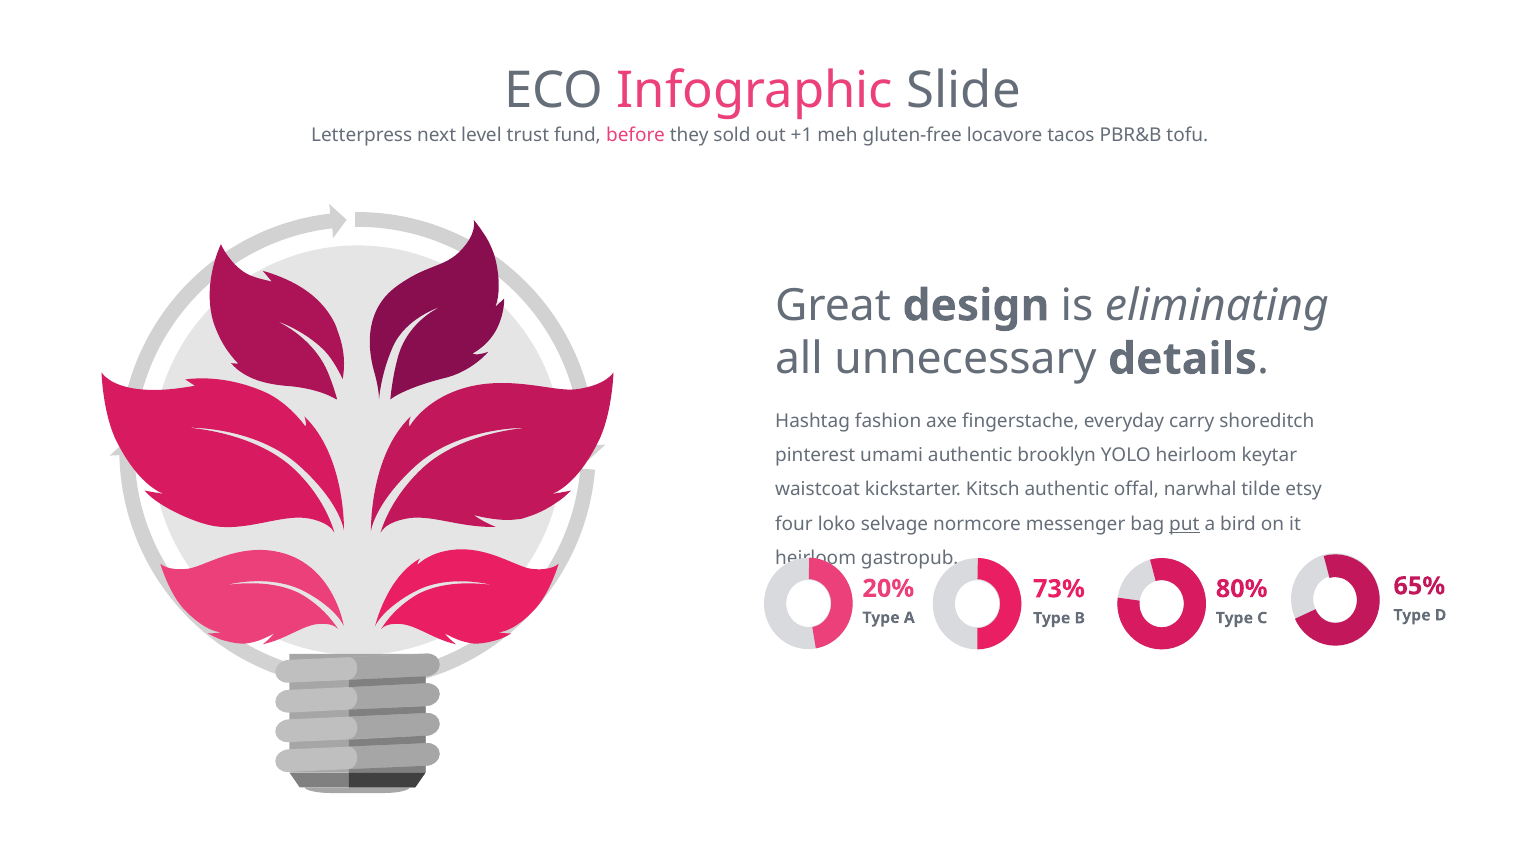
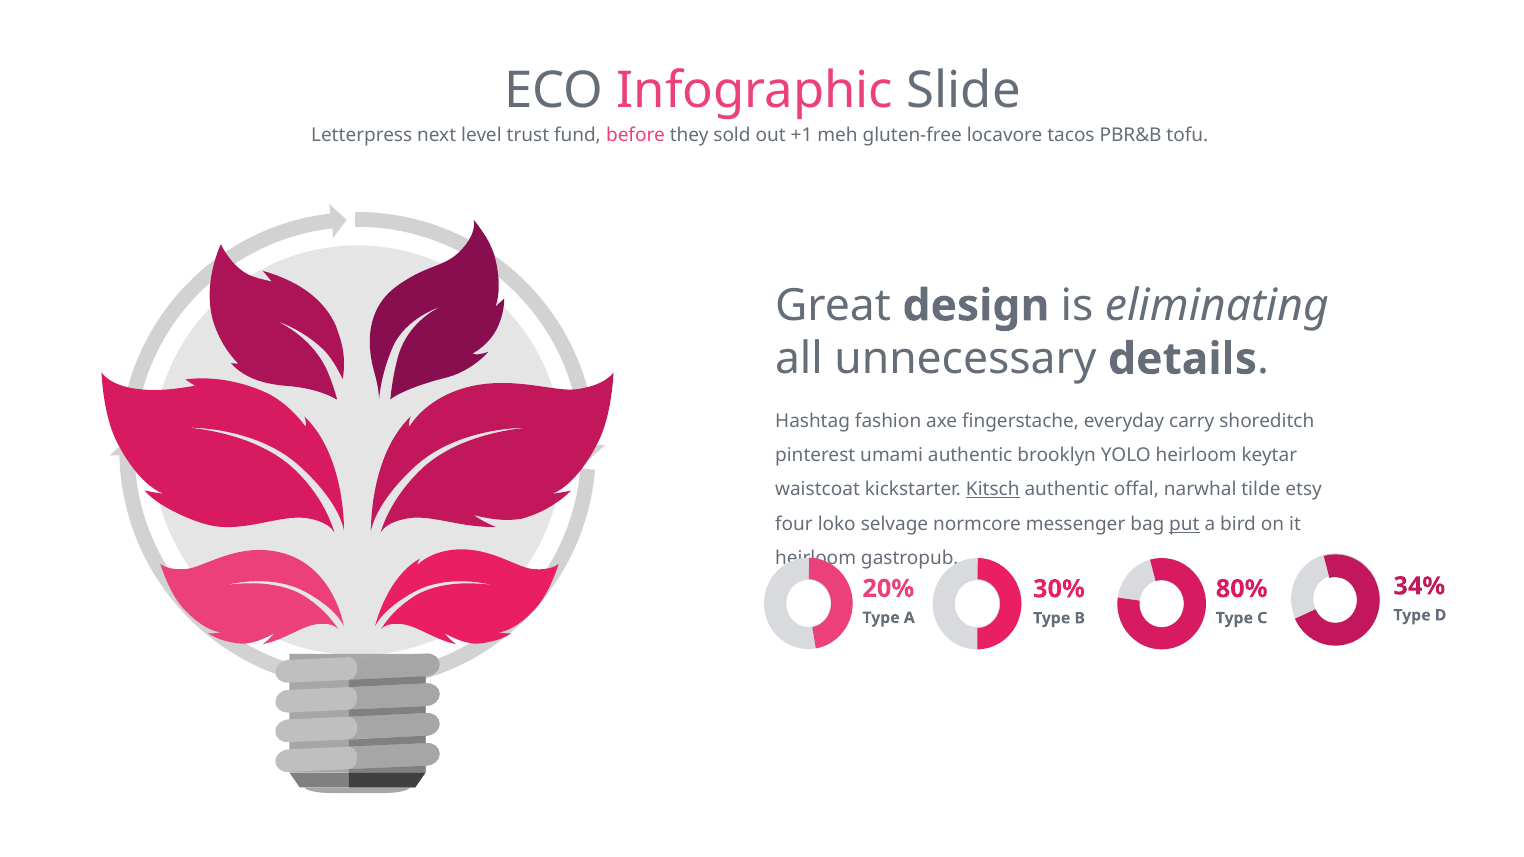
Kitsch underline: none -> present
65%: 65% -> 34%
73%: 73% -> 30%
